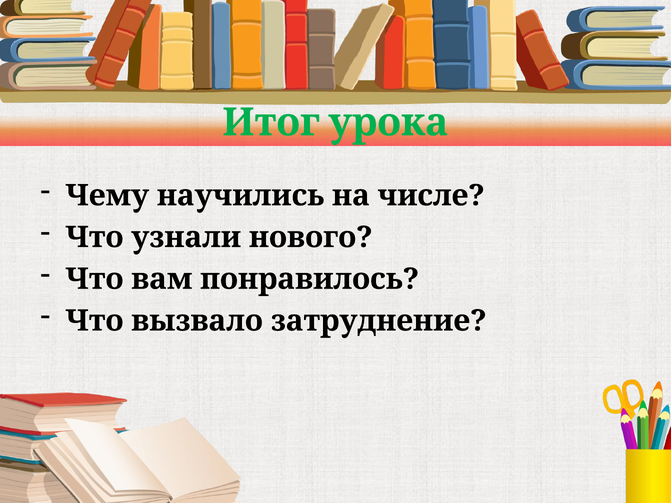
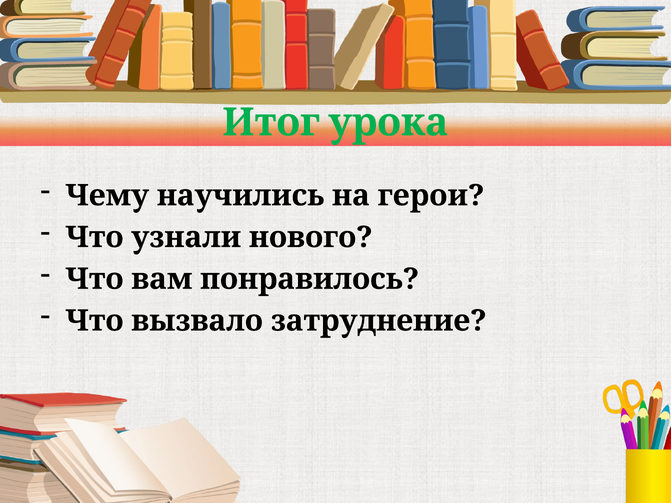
числе: числе -> герои
